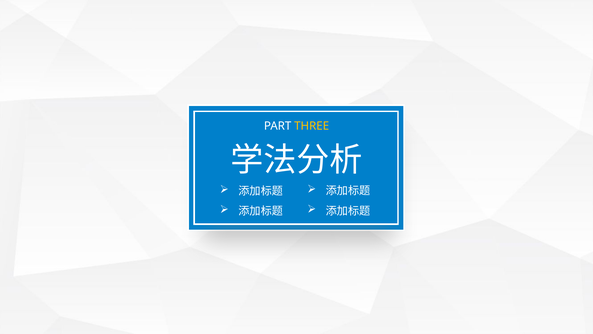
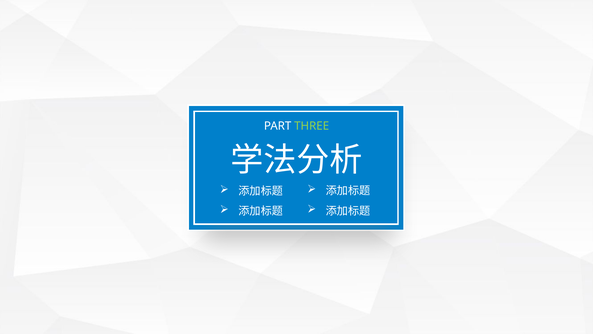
THREE colour: yellow -> light green
